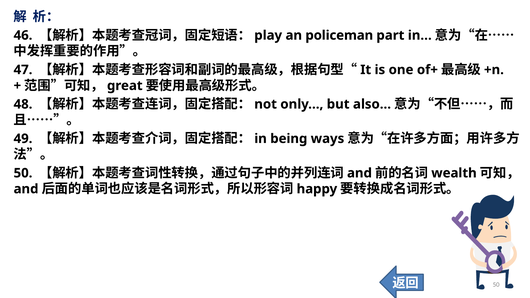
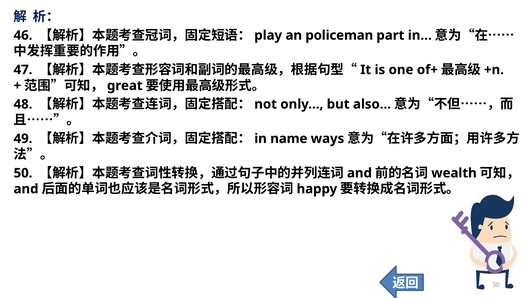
being: being -> name
